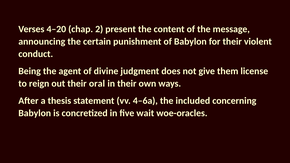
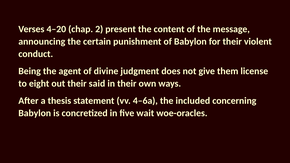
reign: reign -> eight
oral: oral -> said
